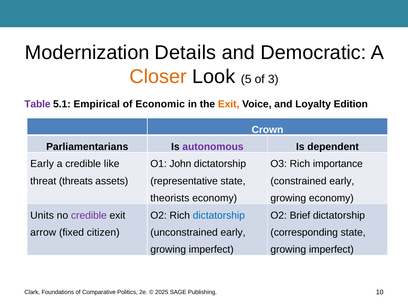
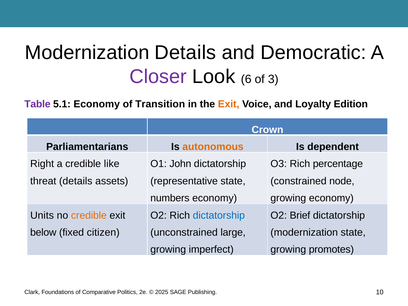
Closer colour: orange -> purple
5: 5 -> 6
5.1 Empirical: Empirical -> Economy
Economic: Economic -> Transition
autonomous colour: purple -> orange
Early at (42, 164): Early -> Right
importance: importance -> percentage
threat threats: threats -> details
constrained early: early -> node
theorists: theorists -> numbers
credible at (89, 215) colour: purple -> orange
arrow: arrow -> below
unconstrained early: early -> large
corresponding at (304, 232): corresponding -> modernization
imperfect at (331, 250): imperfect -> promotes
